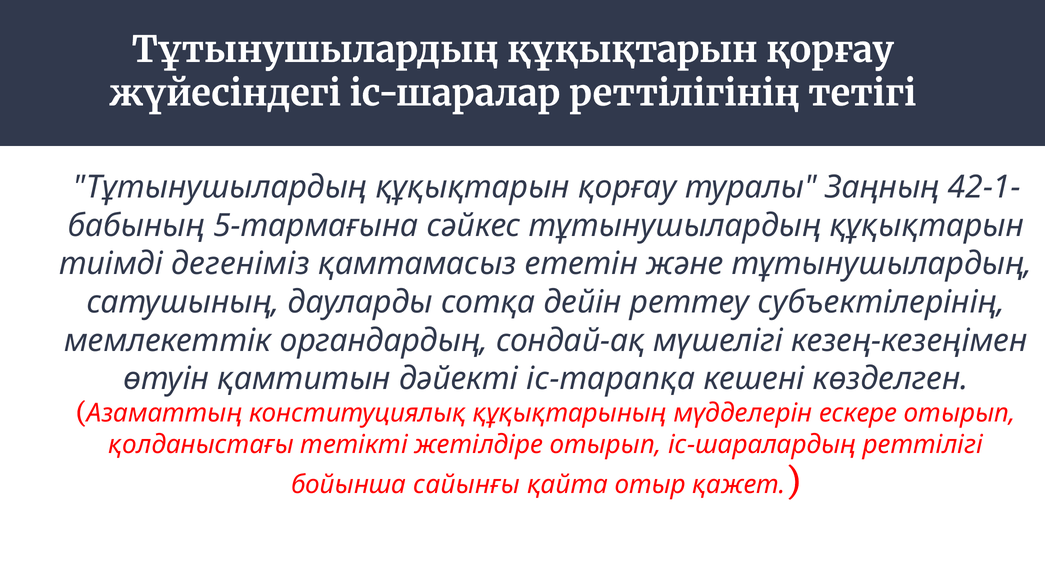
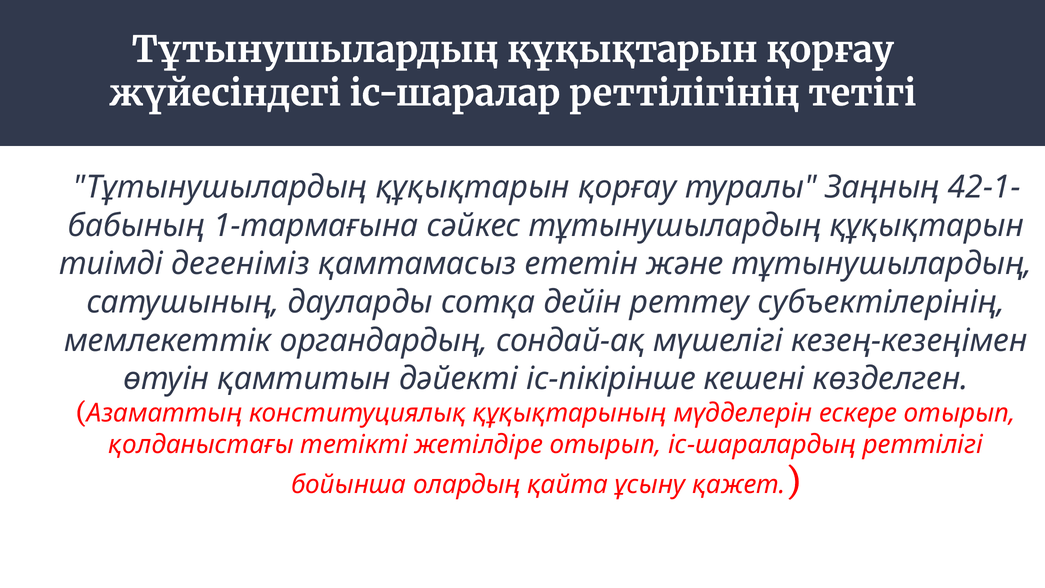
5-тармағына: 5-тармағына -> 1-тармағына
іс-тарапқа: іс-тарапқа -> іс-пікірінше
сайынғы: сайынғы -> олардың
отыр: отыр -> ұсыну
